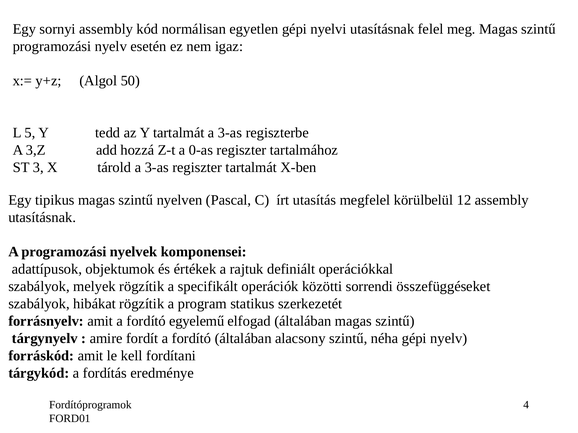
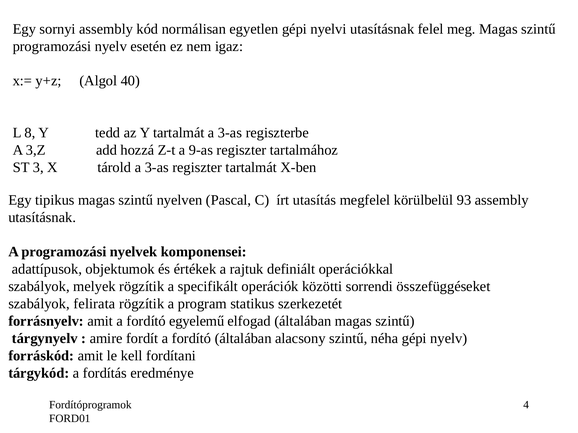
50: 50 -> 40
5: 5 -> 8
0-as: 0-as -> 9-as
12: 12 -> 93
hibákat: hibákat -> felirata
